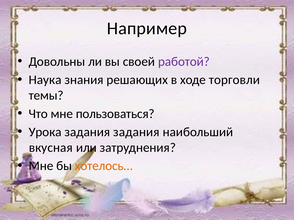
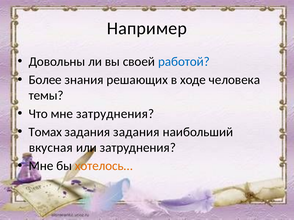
работой colour: purple -> blue
Наука: Наука -> Более
торговли: торговли -> человека
мне пользоваться: пользоваться -> затруднения
Урока: Урока -> Томах
